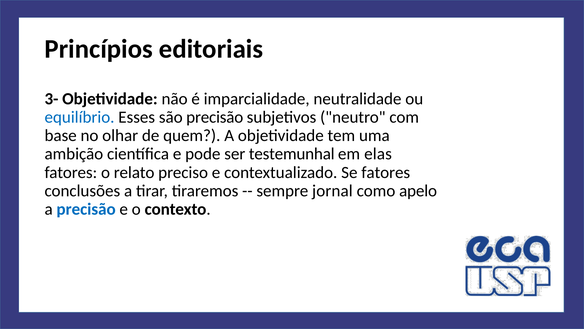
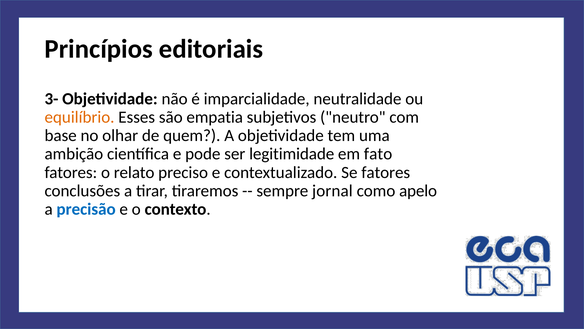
equilíbrio colour: blue -> orange
são precisão: precisão -> empatia
testemunhal: testemunhal -> legitimidade
elas: elas -> fato
